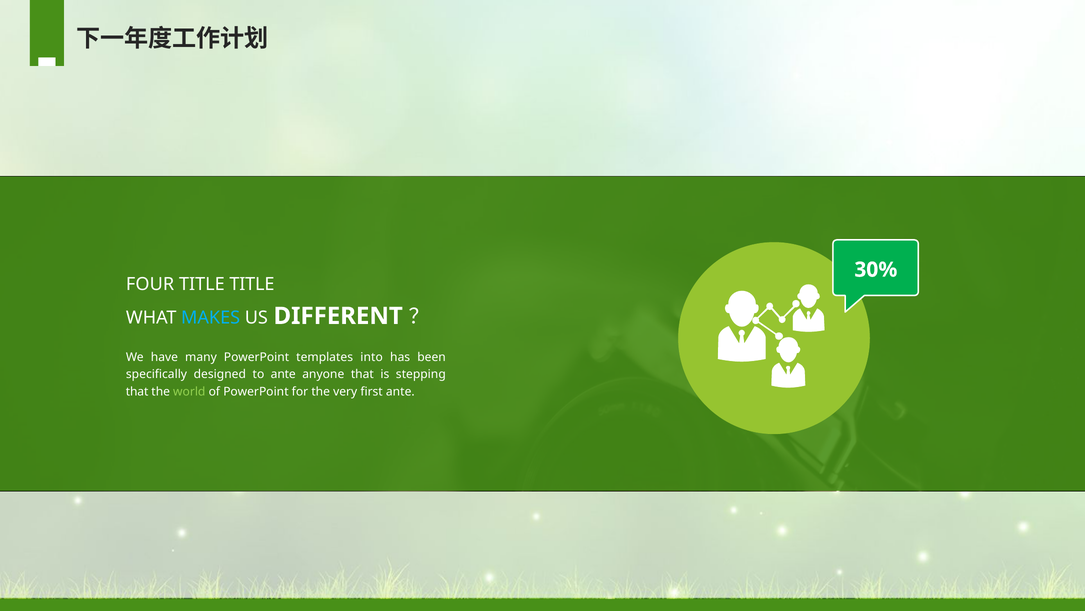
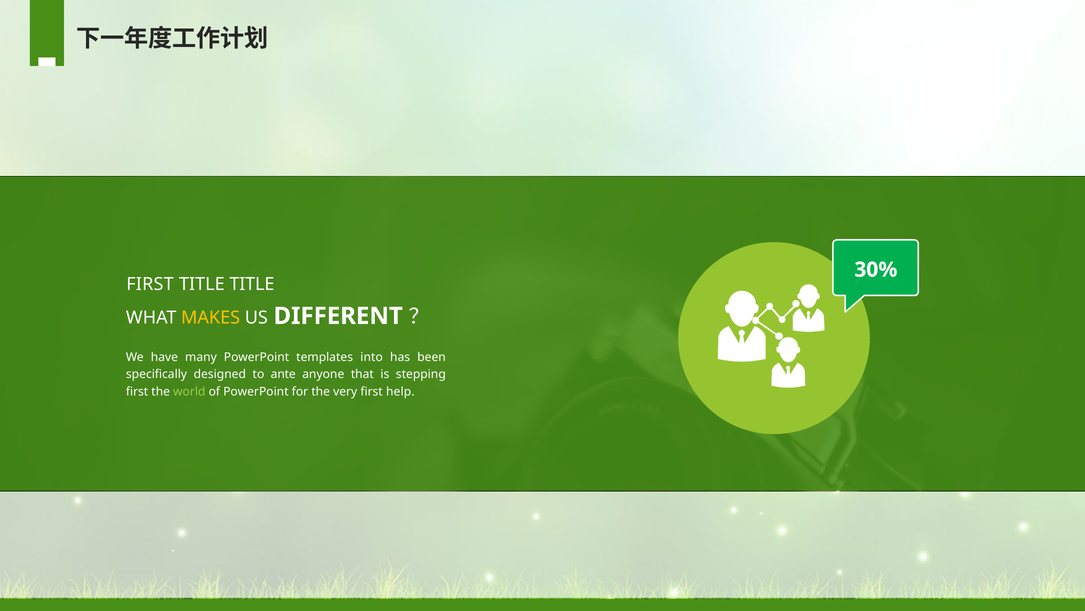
FOUR at (150, 284): FOUR -> FIRST
MAKES colour: light blue -> yellow
that at (137, 391): that -> first
first ante: ante -> help
